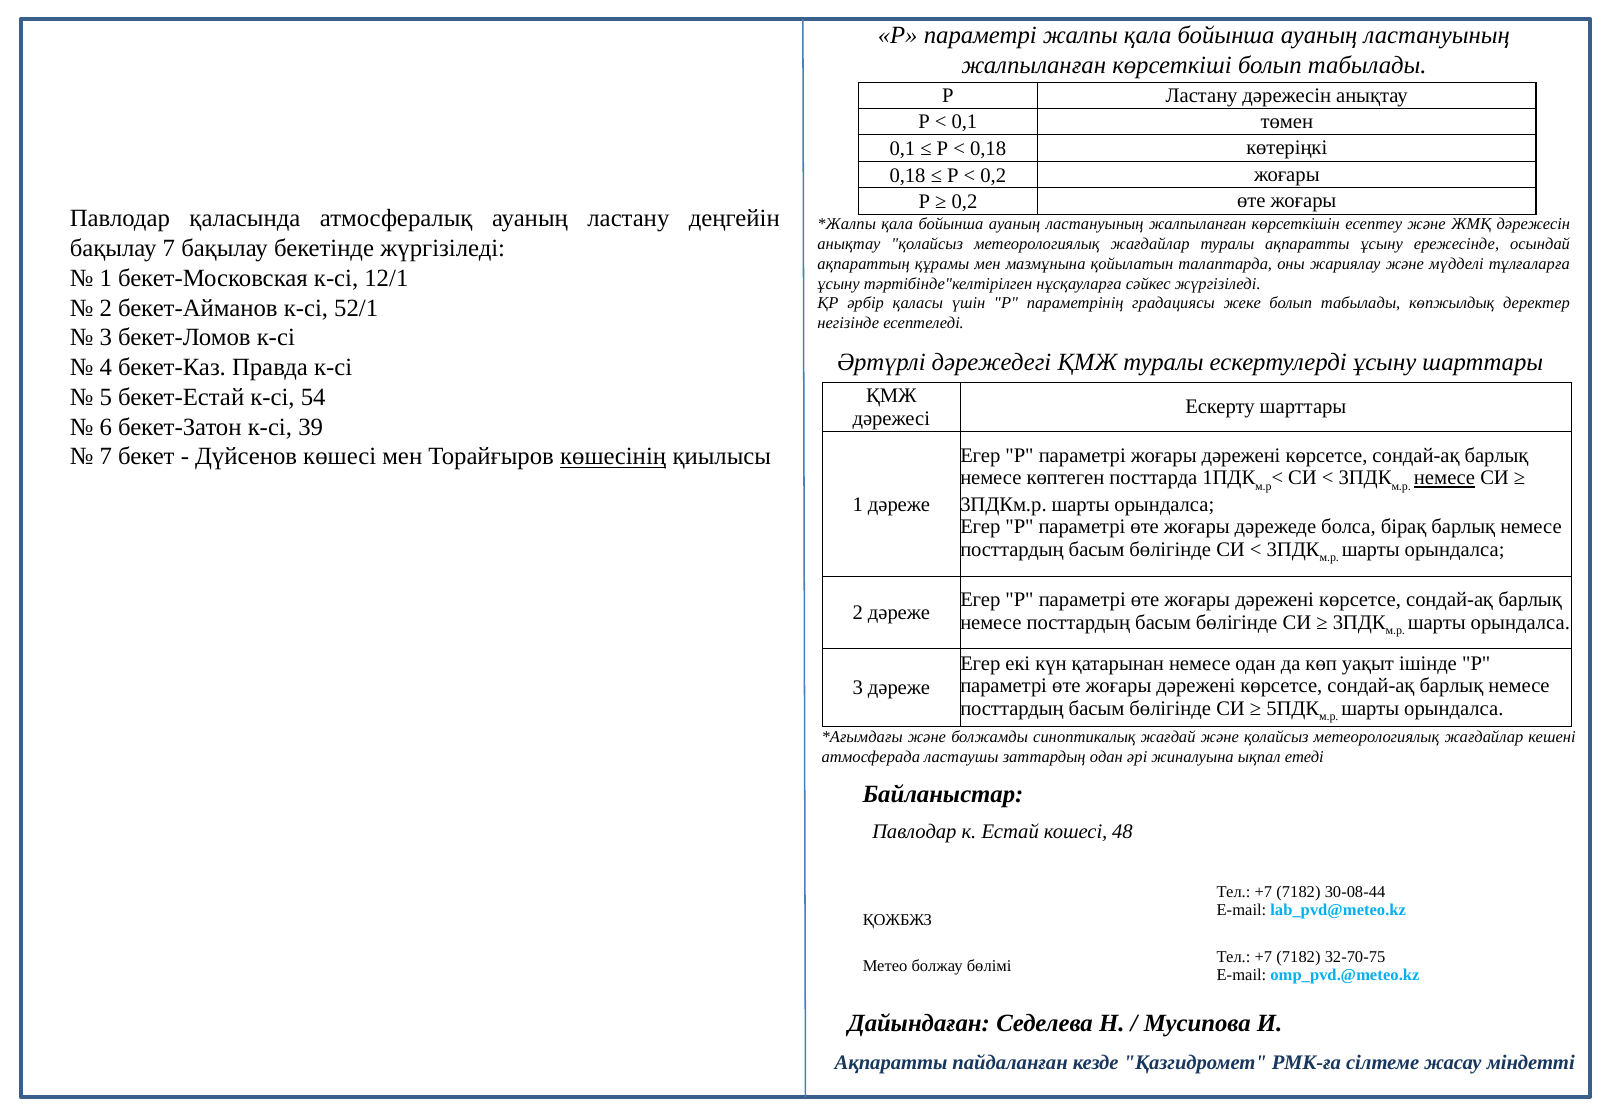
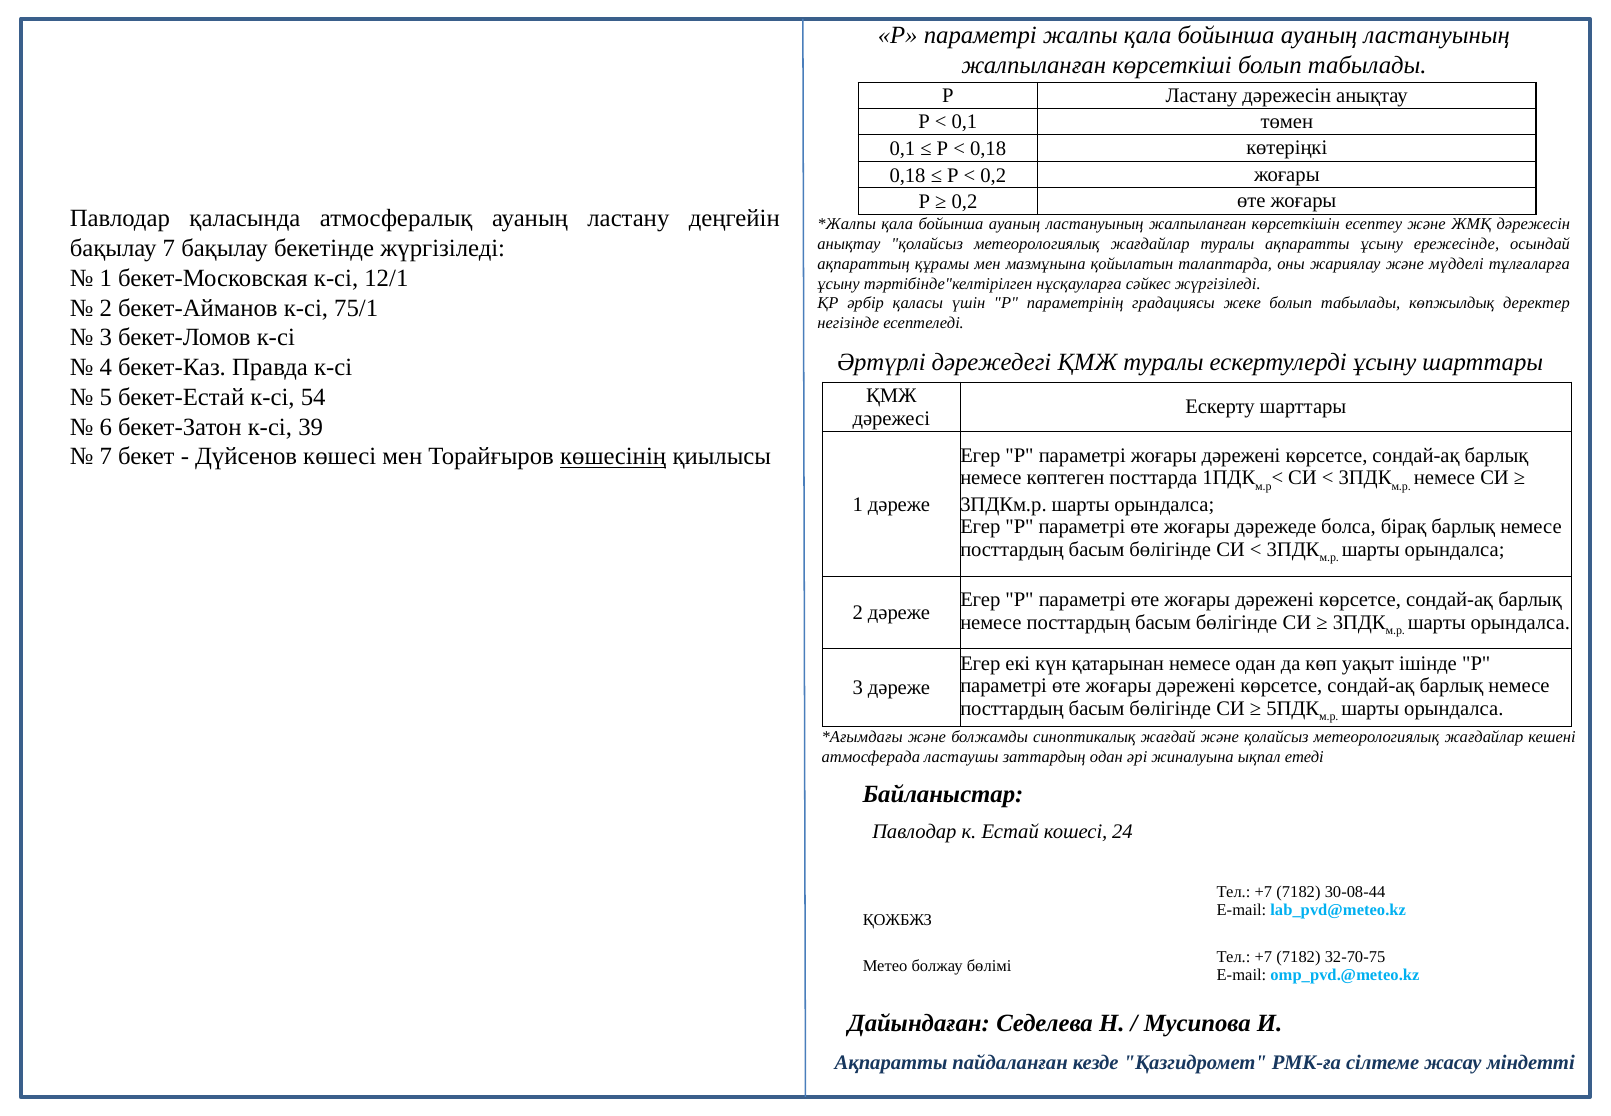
52/1: 52/1 -> 75/1
немесе at (1444, 478) underline: present -> none
48: 48 -> 24
